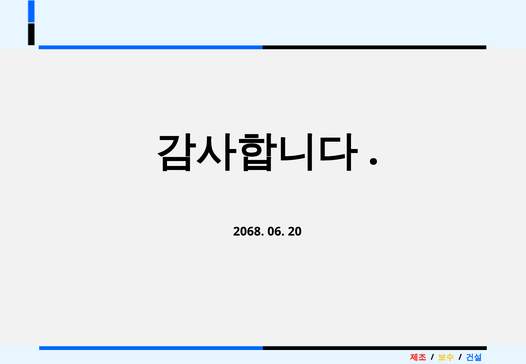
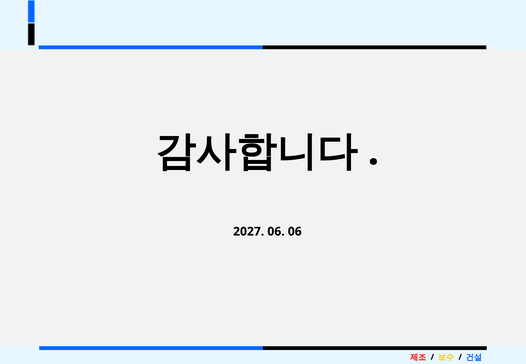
2068: 2068 -> 2027
06 20: 20 -> 06
